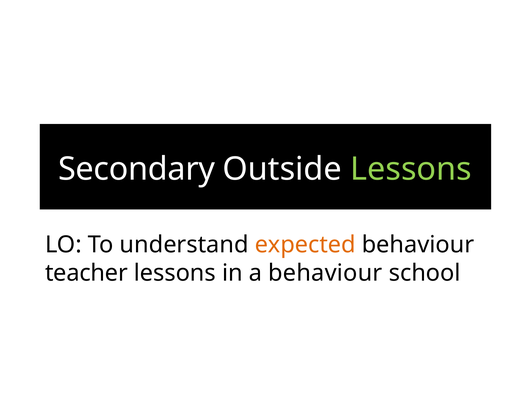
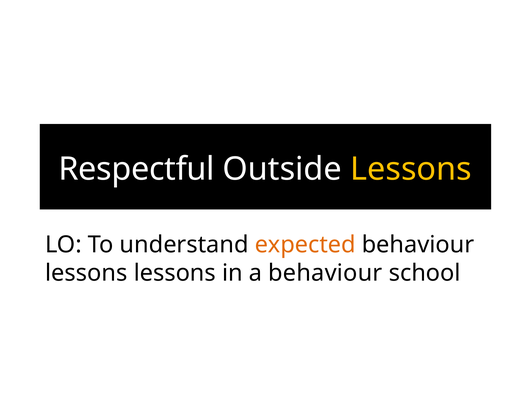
Secondary: Secondary -> Respectful
Lessons at (411, 169) colour: light green -> yellow
teacher at (86, 272): teacher -> lessons
